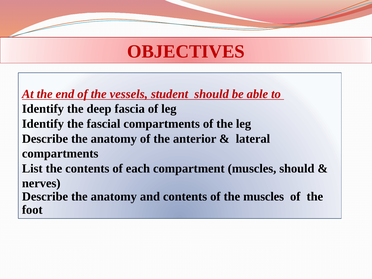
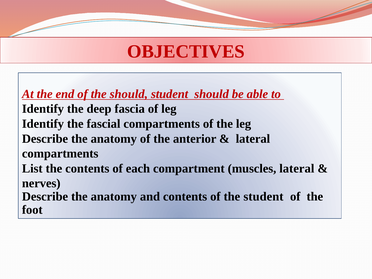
the vessels: vessels -> should
muscles should: should -> lateral
the muscles: muscles -> student
